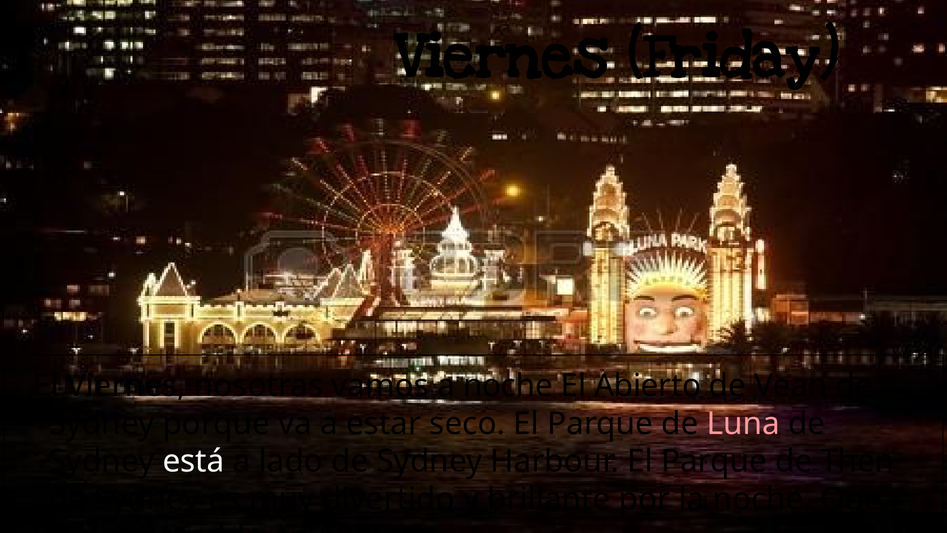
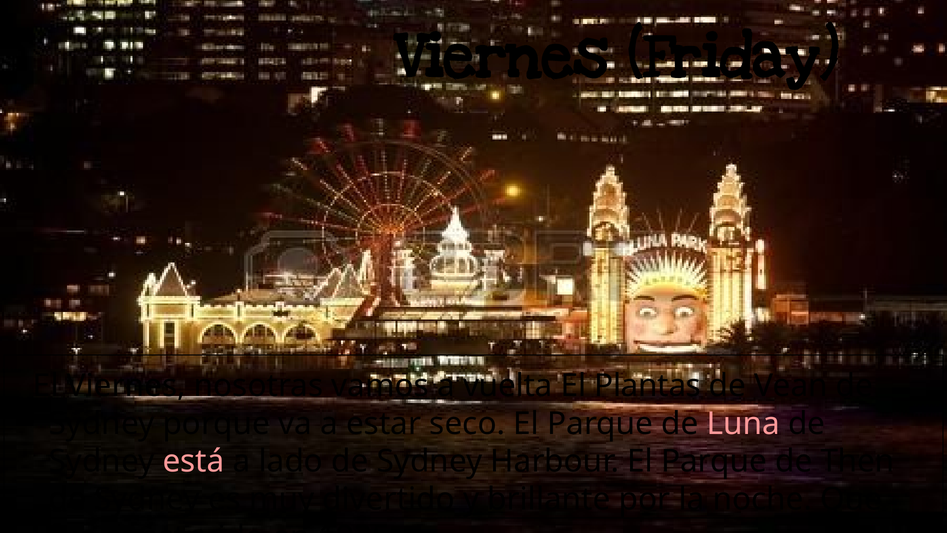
a noche: noche -> vuelta
Abierto: Abierto -> Plantas
está colour: white -> pink
